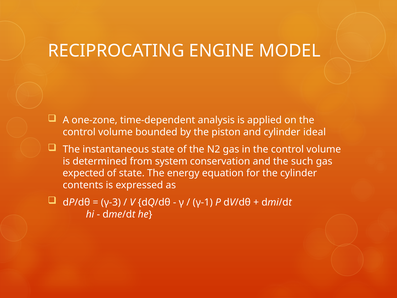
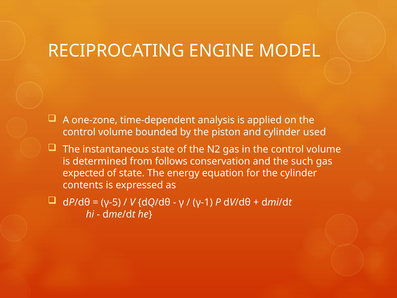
ideal: ideal -> used
system: system -> follows
γ-3: γ-3 -> γ-5
